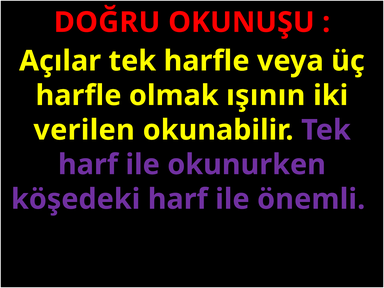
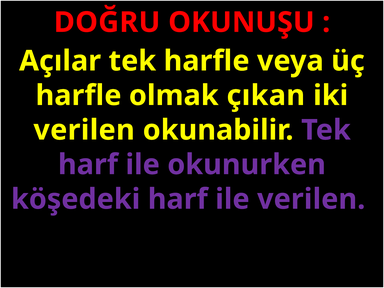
ışının: ışının -> çıkan
ile önemli: önemli -> verilen
